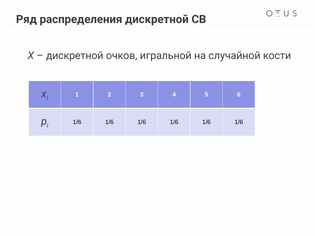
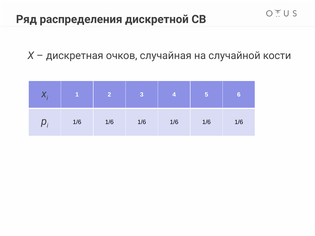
дискретной at (75, 56): дискретной -> дискретная
игральной: игральной -> случайная
